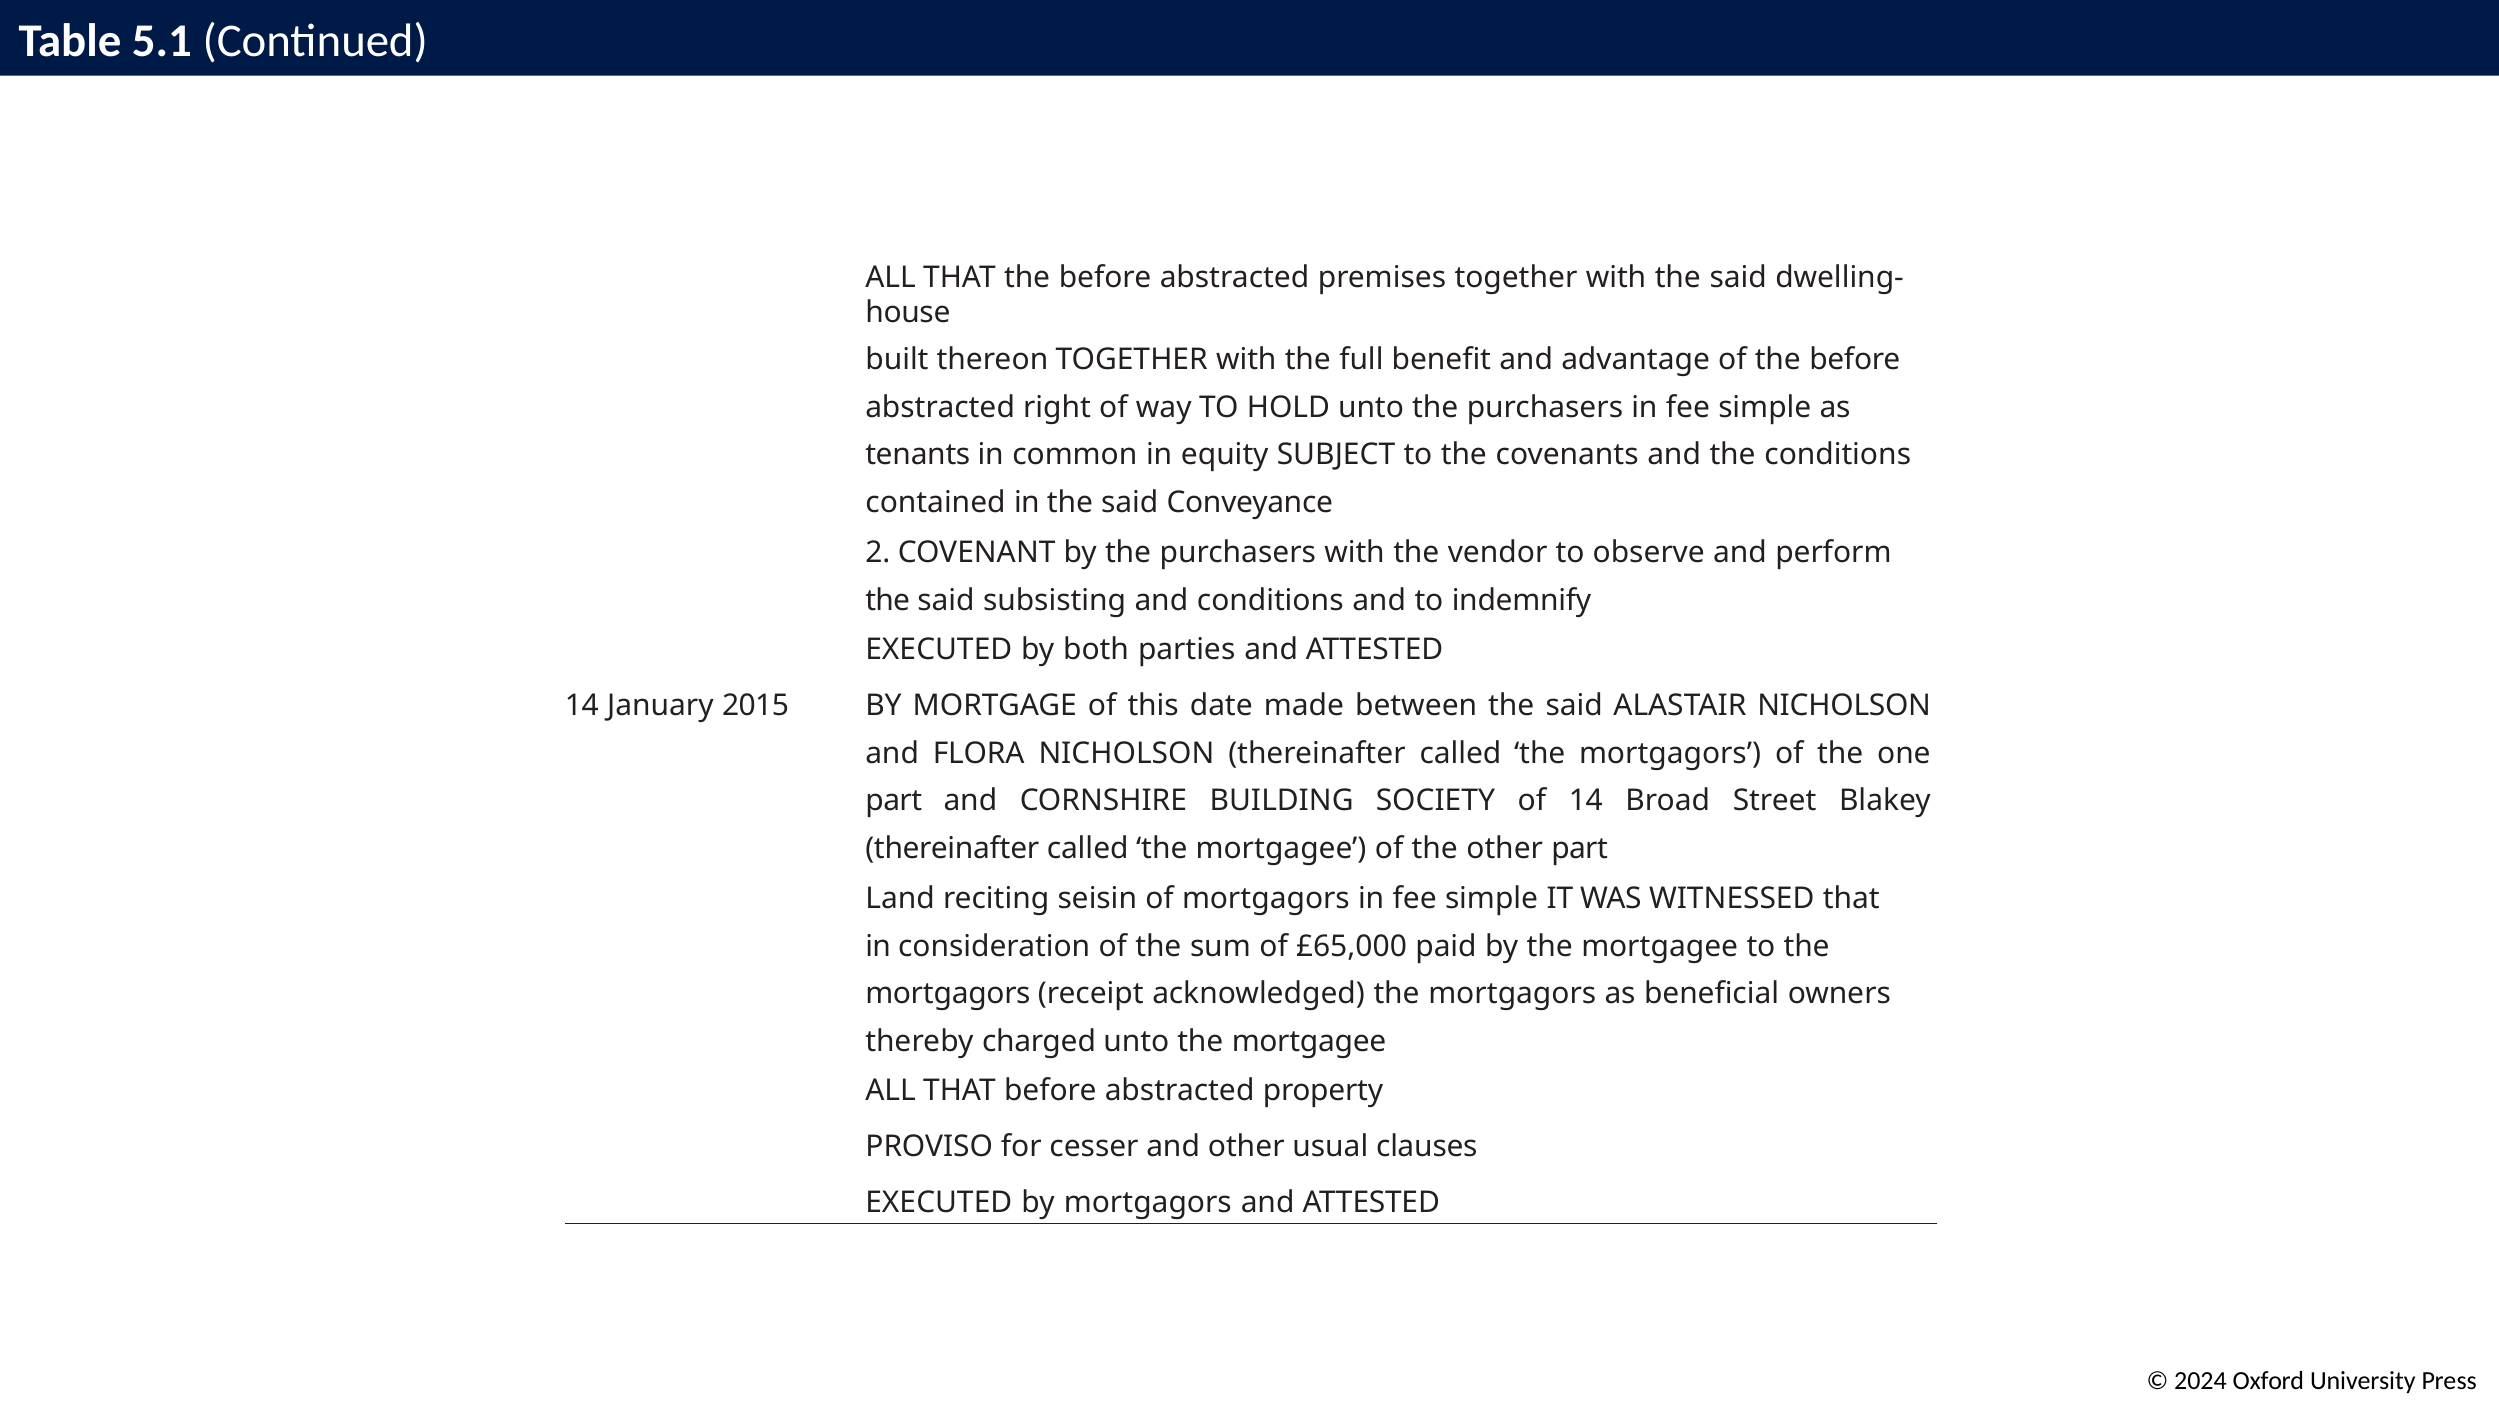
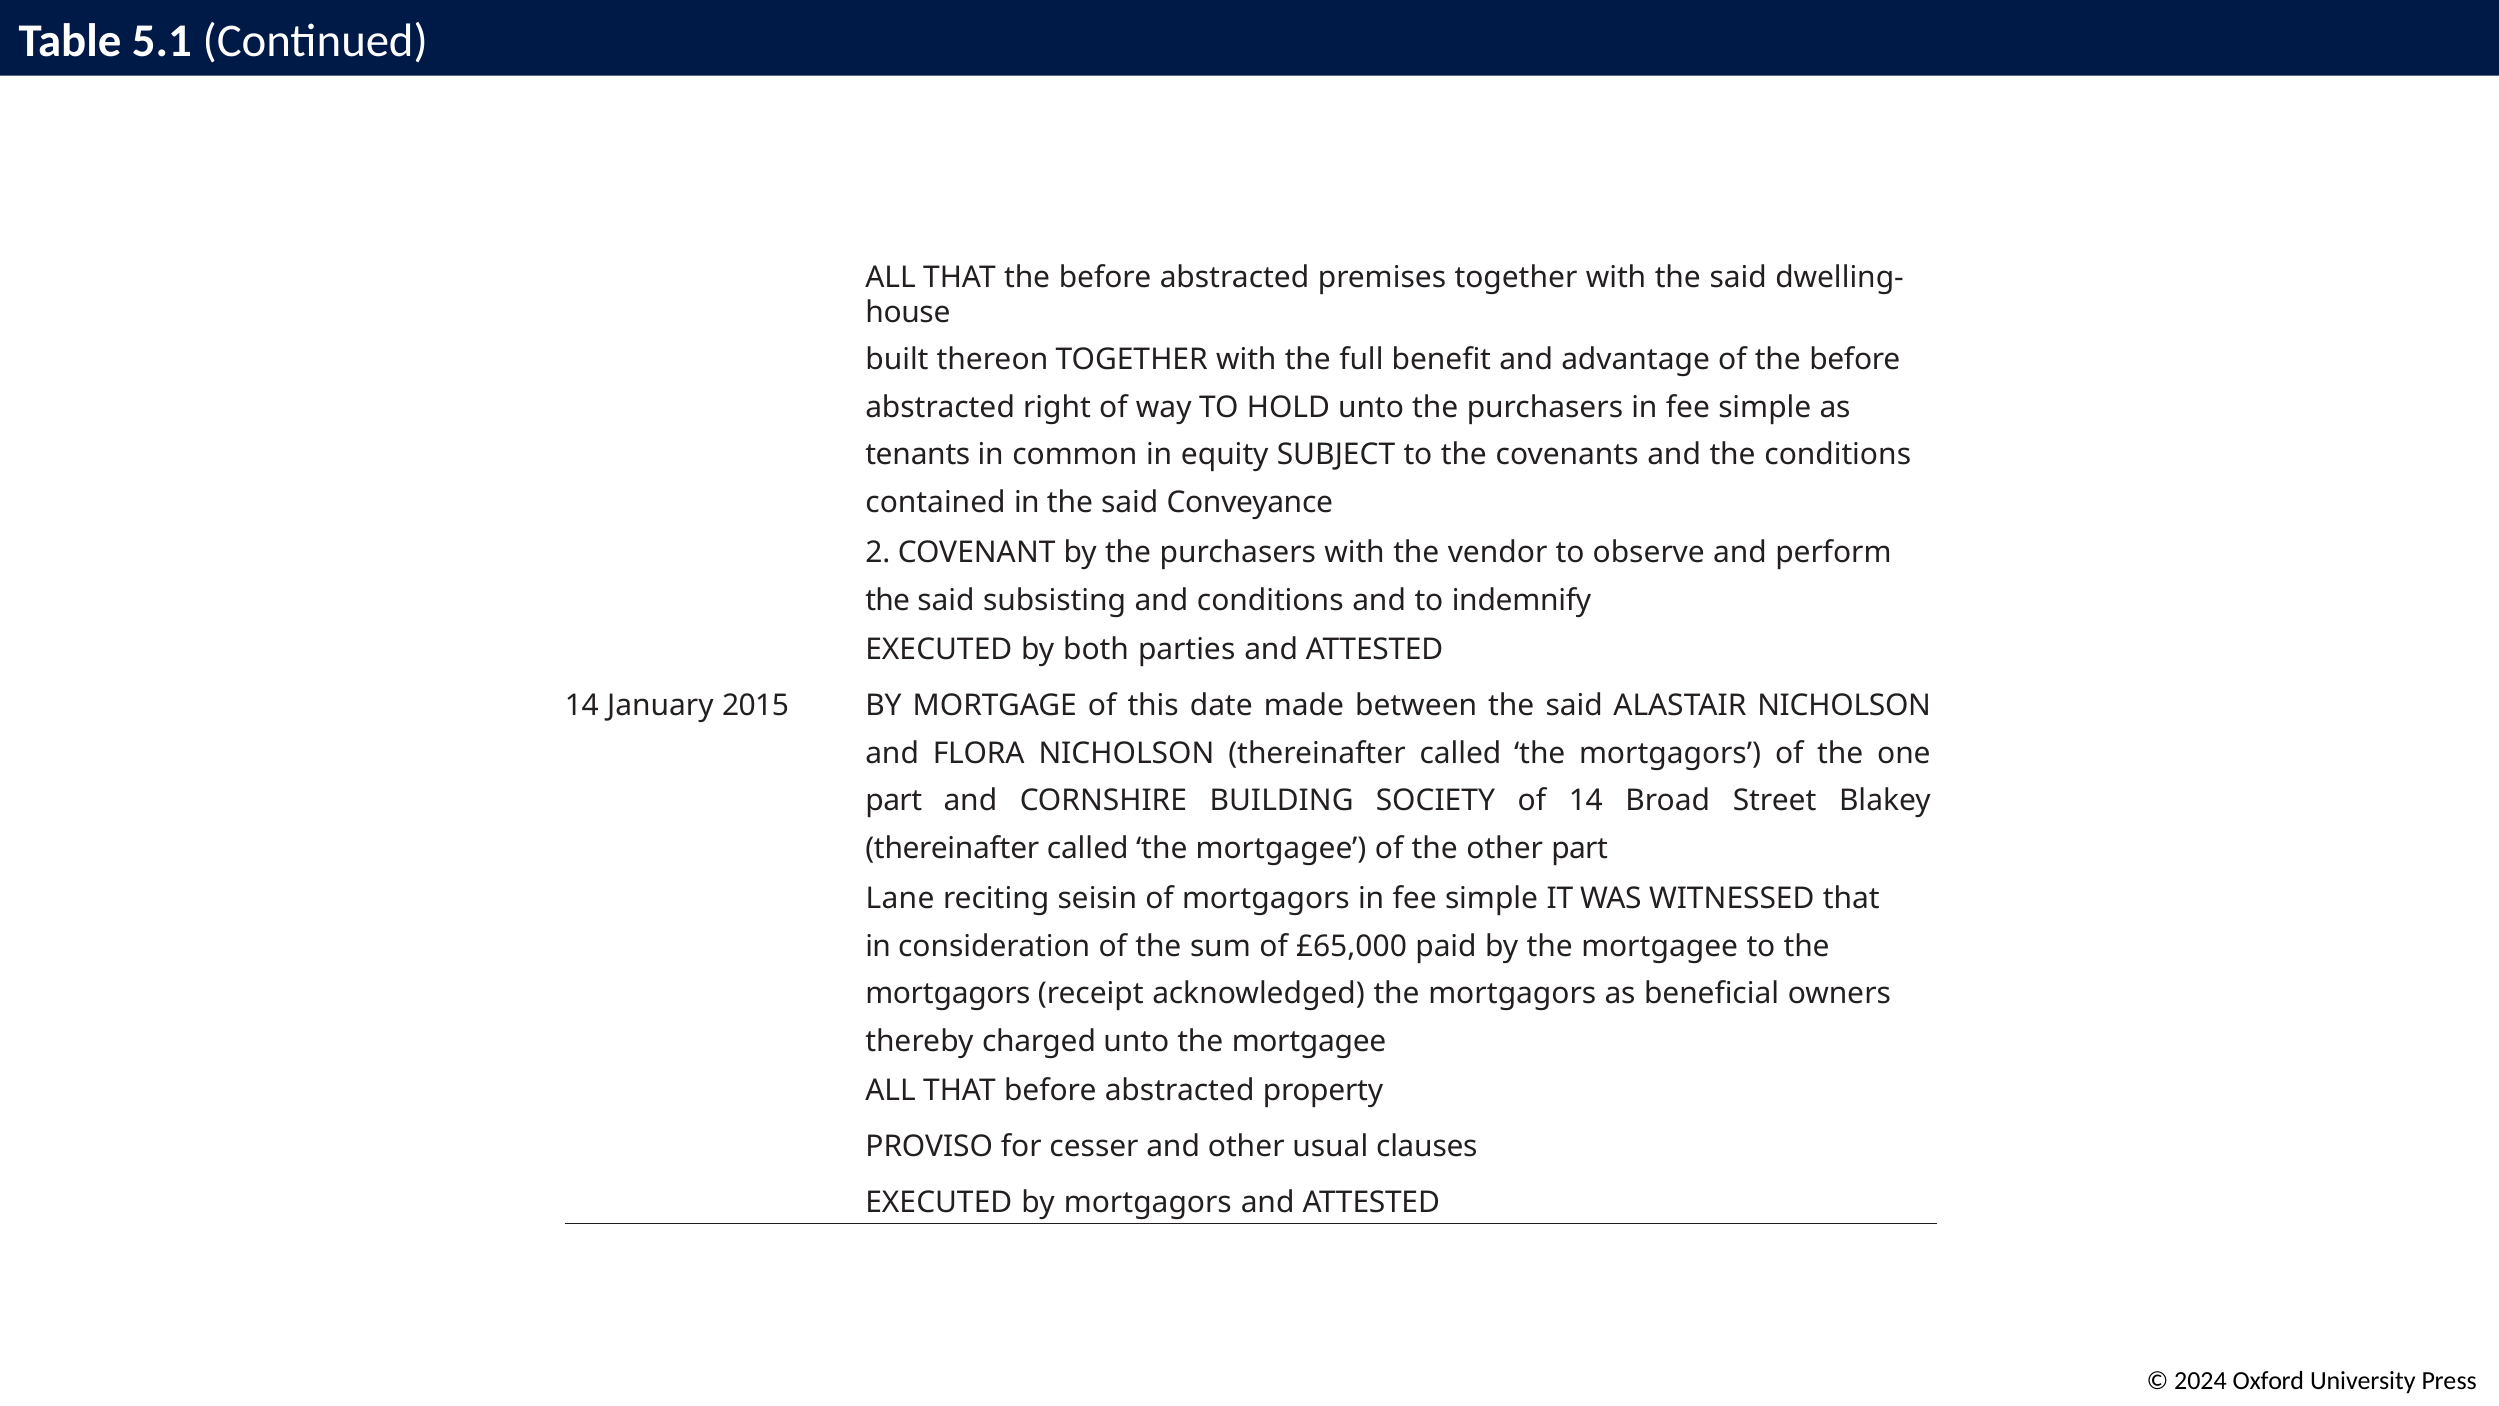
Land: Land -> Lane
